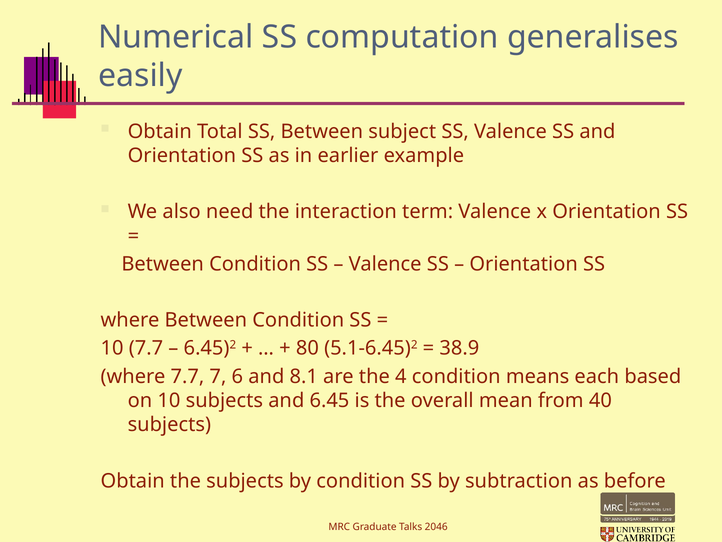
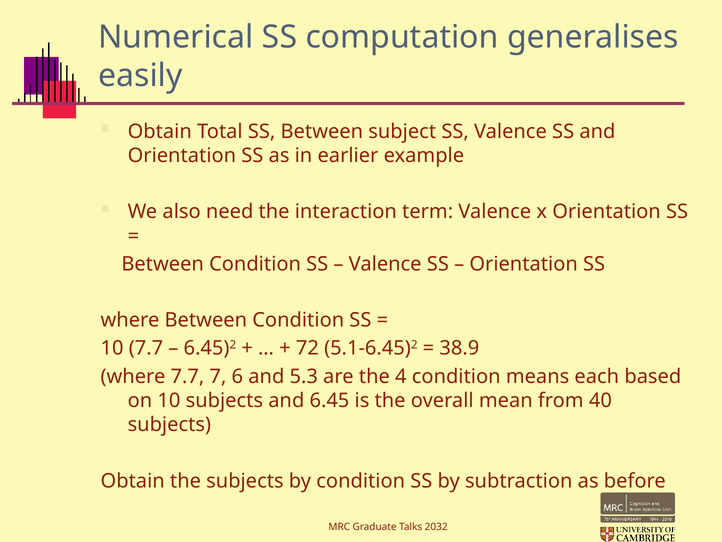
80: 80 -> 72
8.1: 8.1 -> 5.3
2046: 2046 -> 2032
